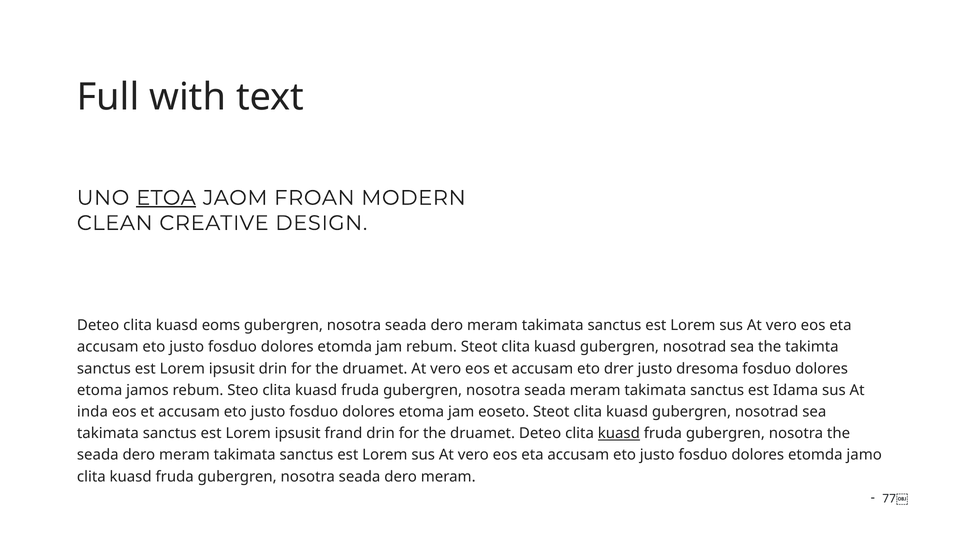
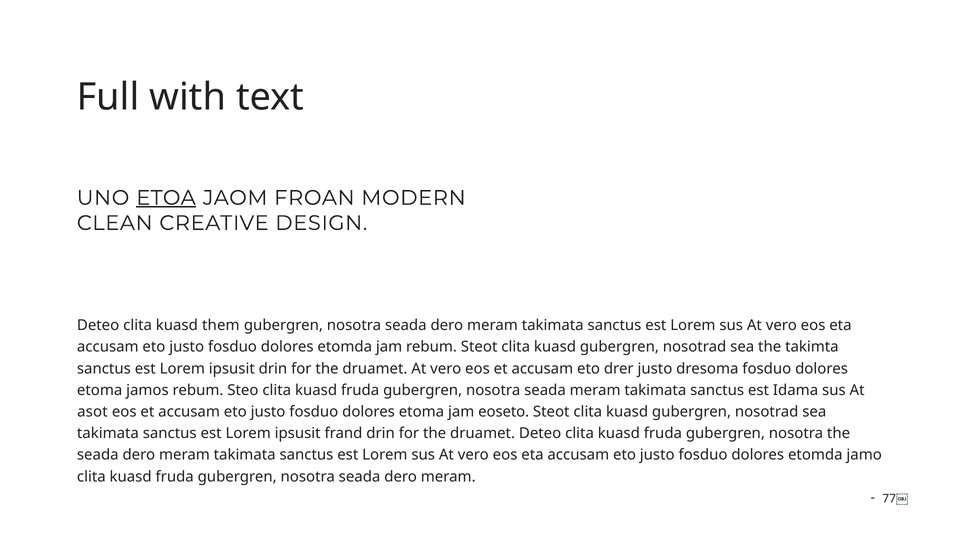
eoms: eoms -> them
inda: inda -> asot
kuasd at (619, 433) underline: present -> none
